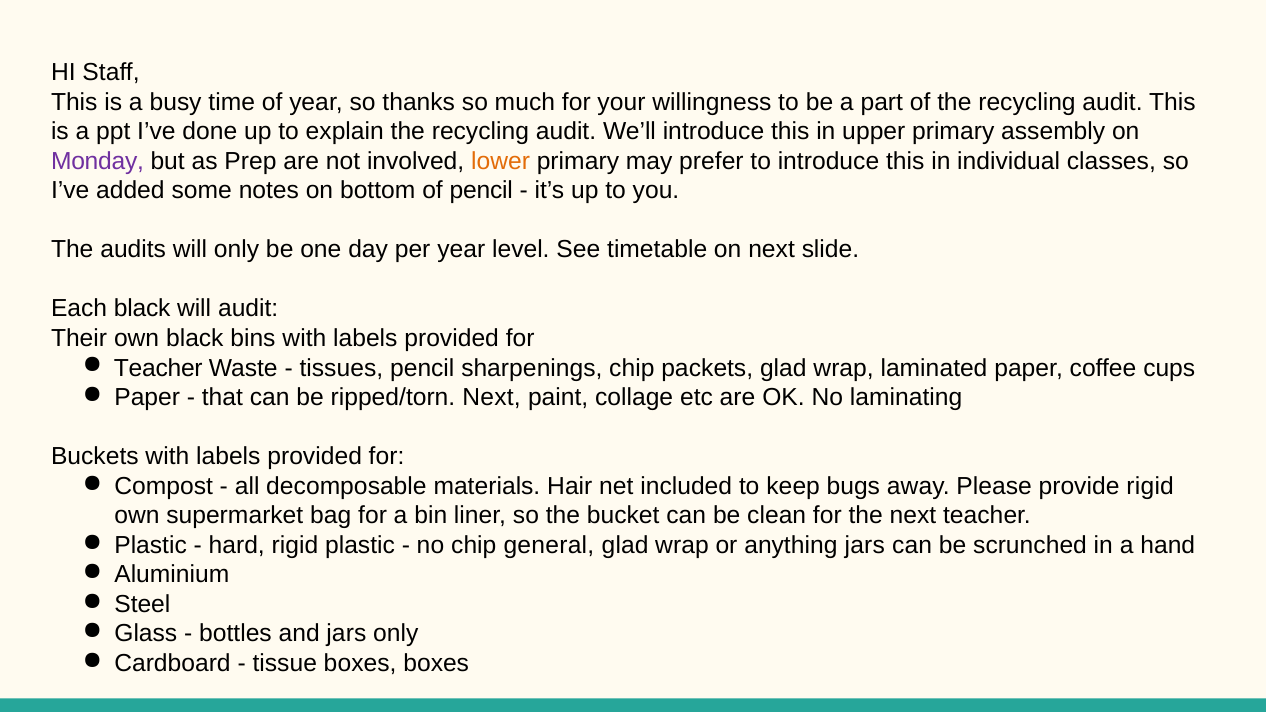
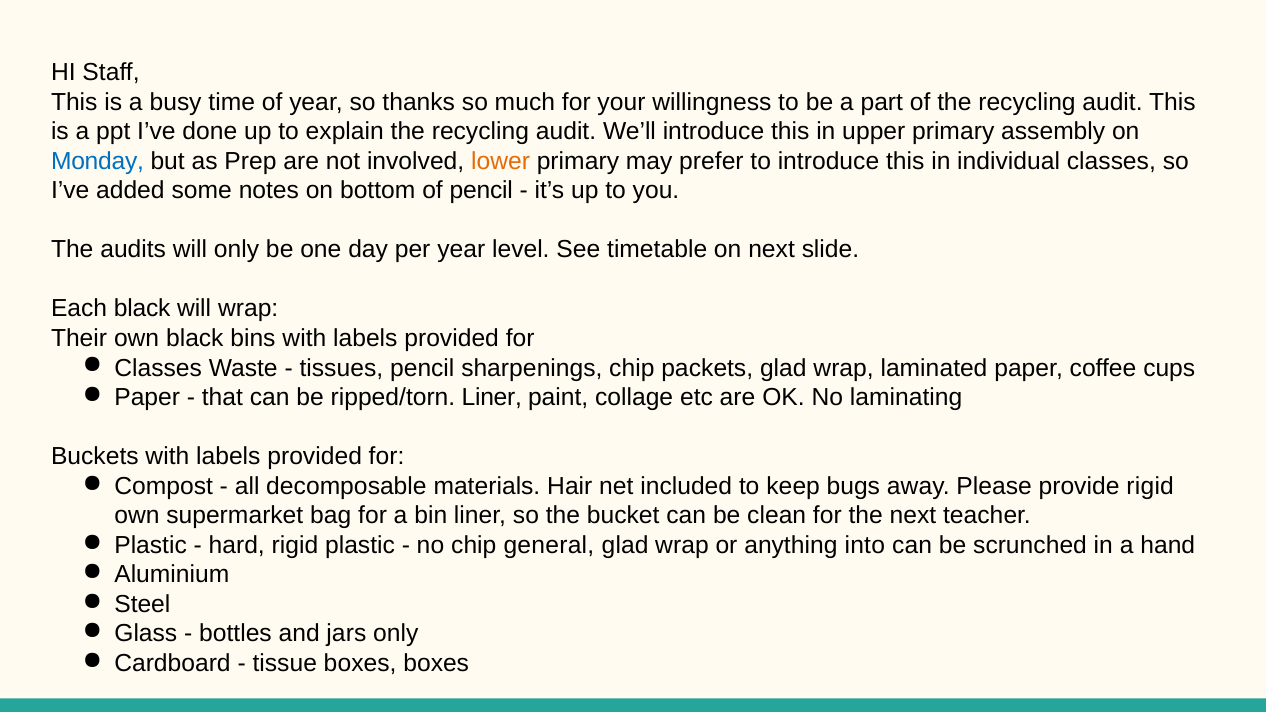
Monday colour: purple -> blue
will audit: audit -> wrap
Teacher at (158, 368): Teacher -> Classes
ripped/torn Next: Next -> Liner
anything jars: jars -> into
